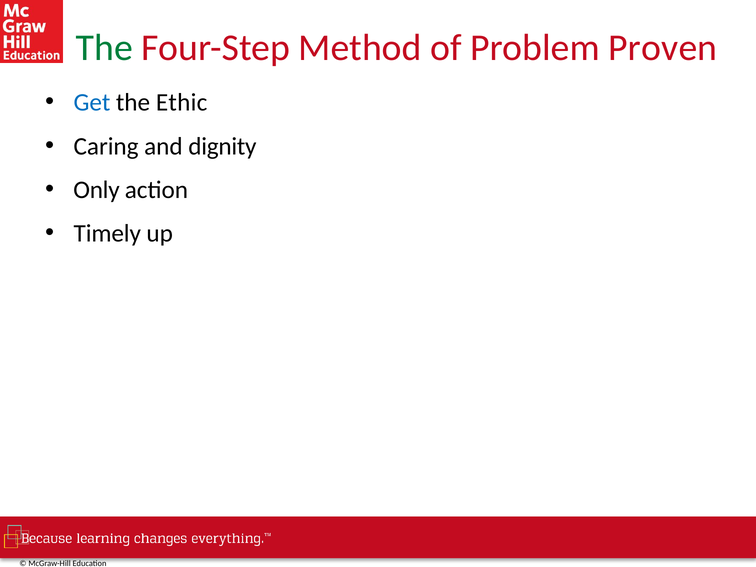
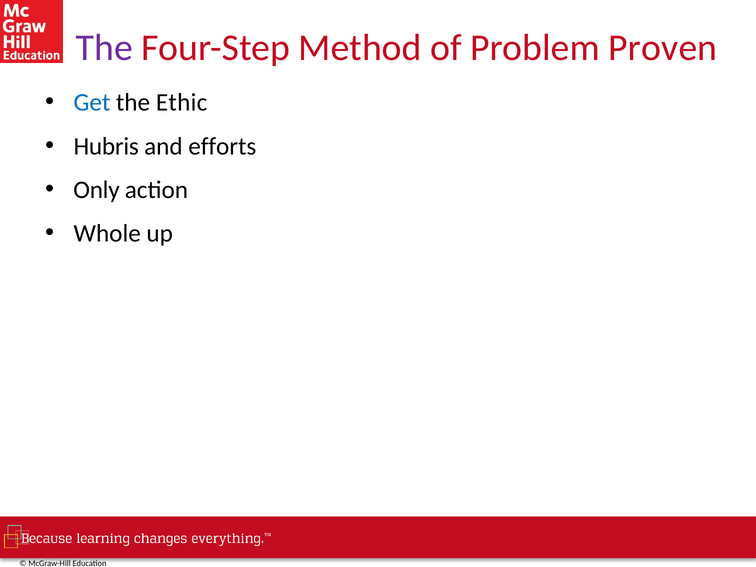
The at (104, 48) colour: green -> purple
Caring: Caring -> Hubris
dignity: dignity -> efforts
Timely: Timely -> Whole
